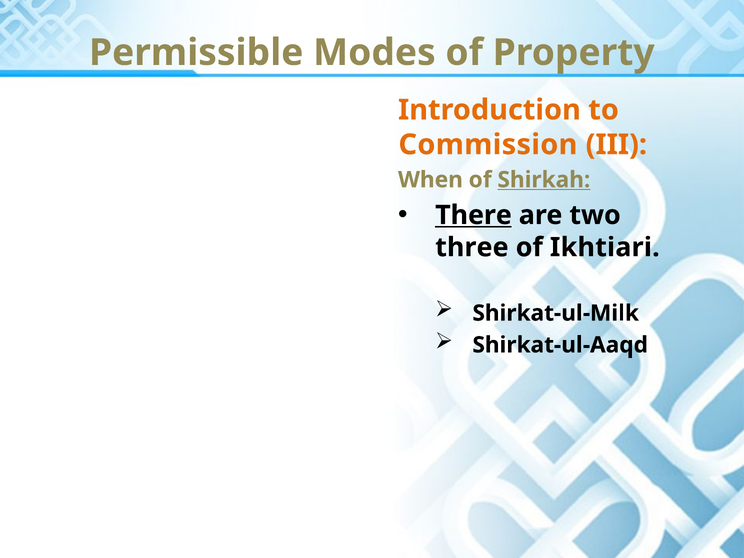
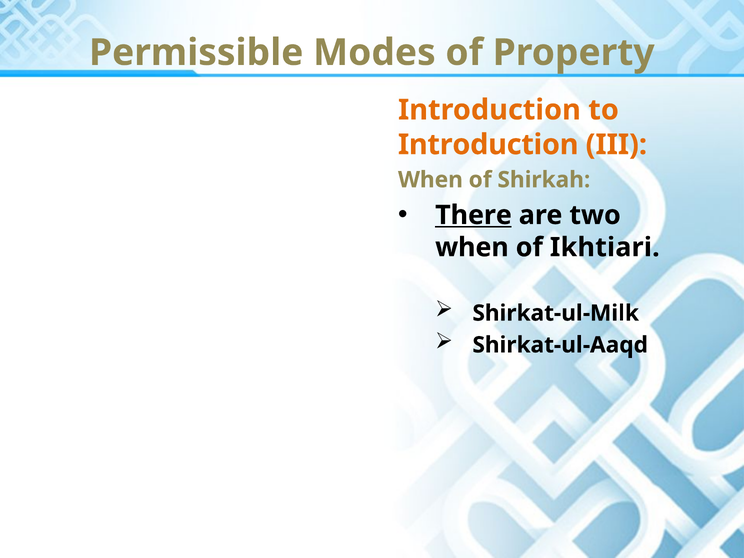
Commission at (488, 145): Commission -> Introduction
Shirkah underline: present -> none
three at (472, 247): three -> when
